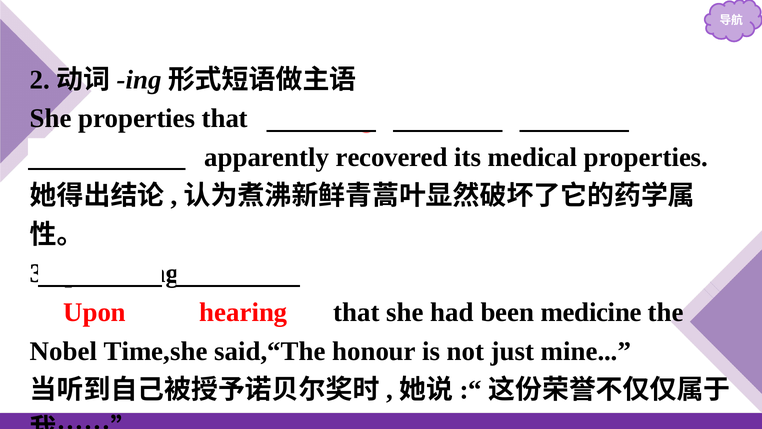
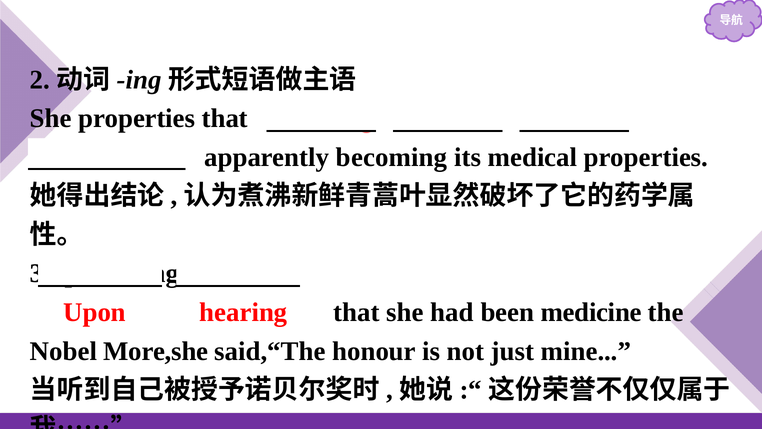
recovered: recovered -> becoming
Time,she: Time,she -> More,she
